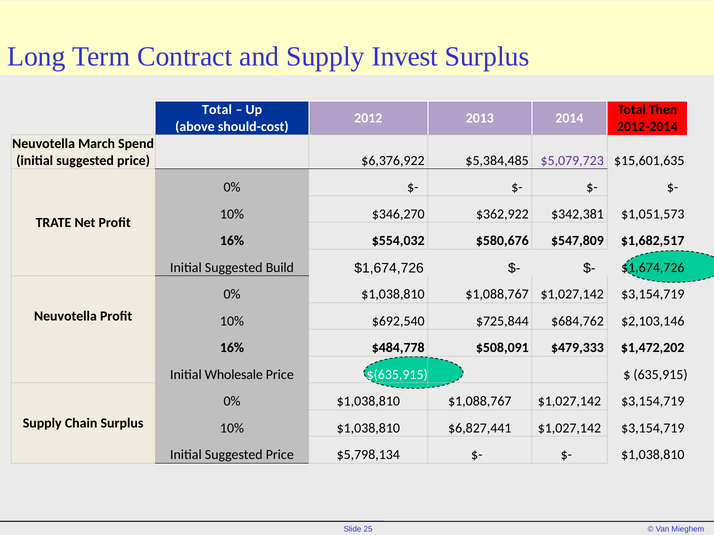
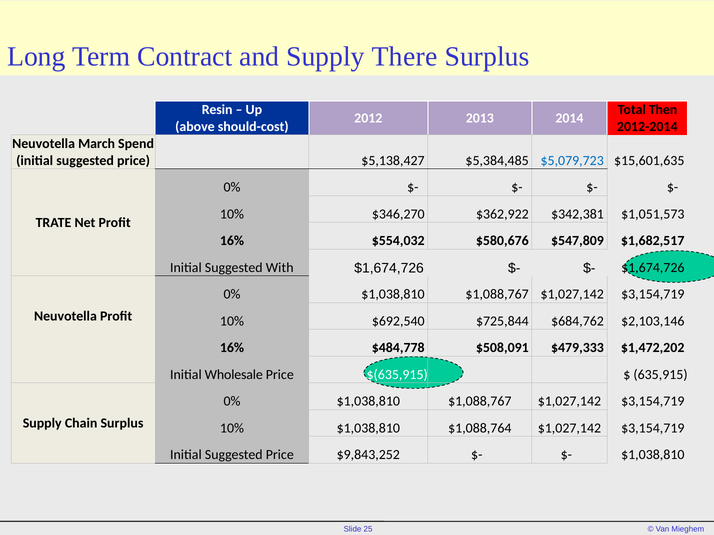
Invest: Invest -> There
Total at (217, 110): Total -> Resin
$6,376,922: $6,376,922 -> $5,138,427
$5,079,723 colour: purple -> blue
Build: Build -> With
$6,827,441: $6,827,441 -> $1,088,764
$5,798,134: $5,798,134 -> $9,843,252
